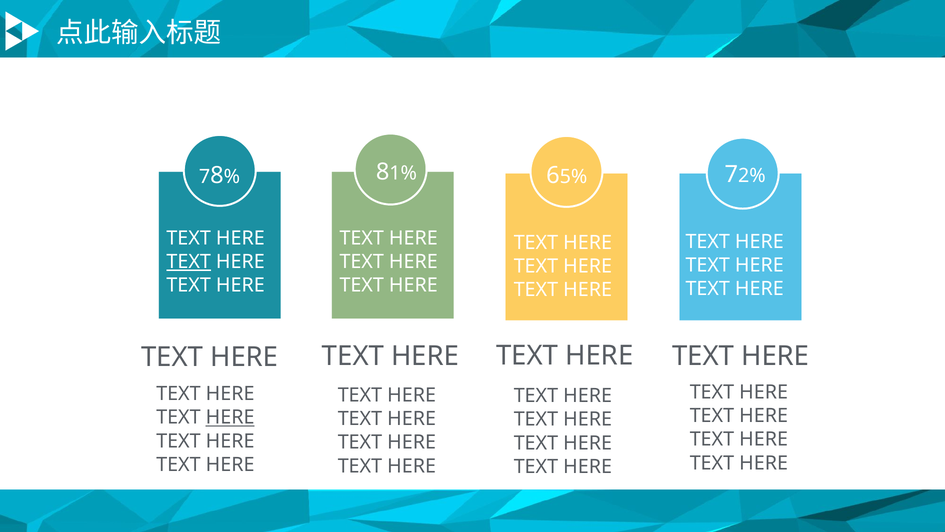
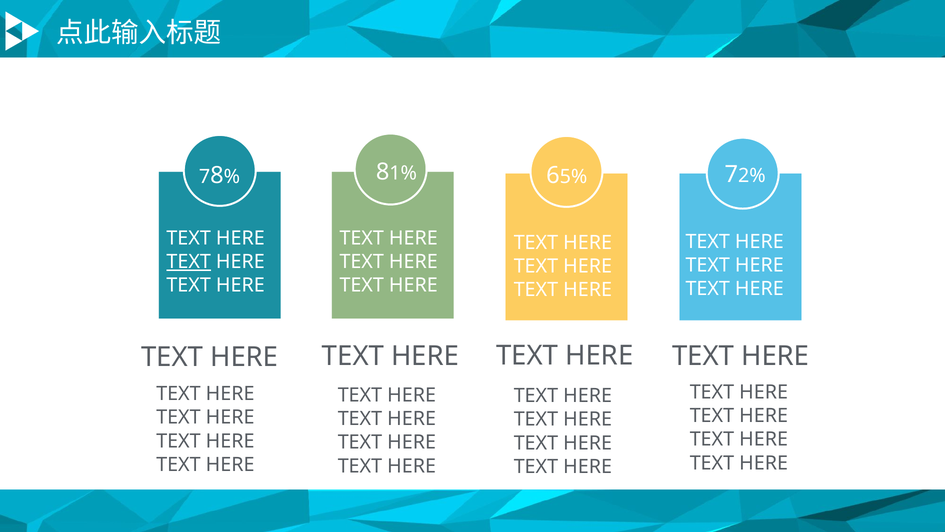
HERE at (230, 417) underline: present -> none
